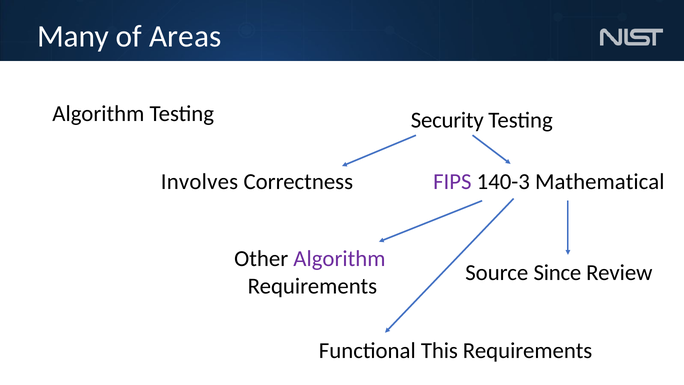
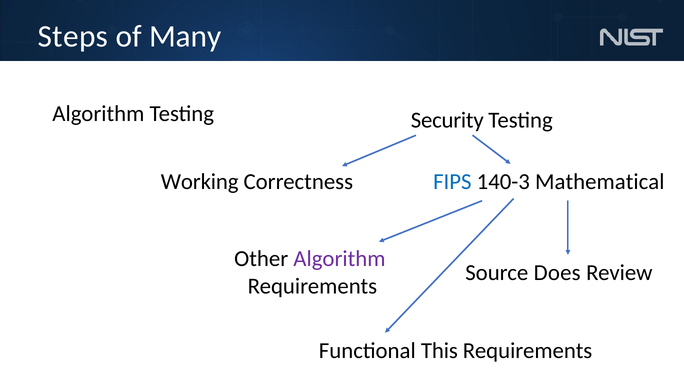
Many: Many -> Steps
Areas: Areas -> Many
Involves: Involves -> Working
FIPS colour: purple -> blue
Since: Since -> Does
